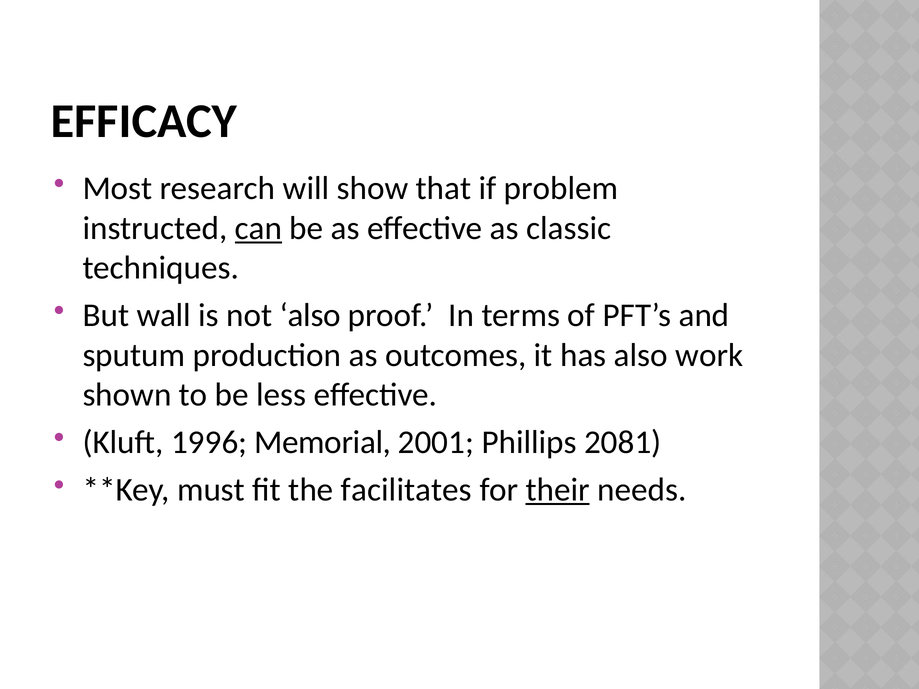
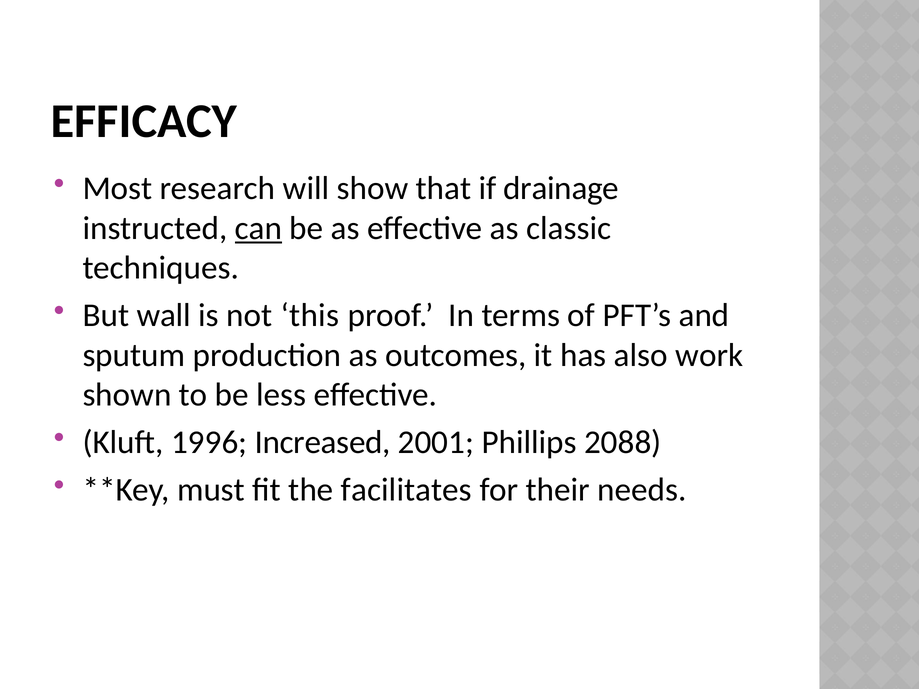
problem: problem -> drainage
not also: also -> this
Memorial: Memorial -> Increased
2081: 2081 -> 2088
their underline: present -> none
